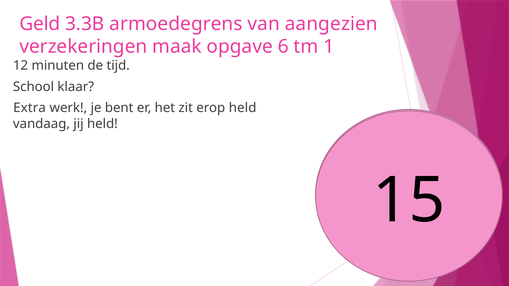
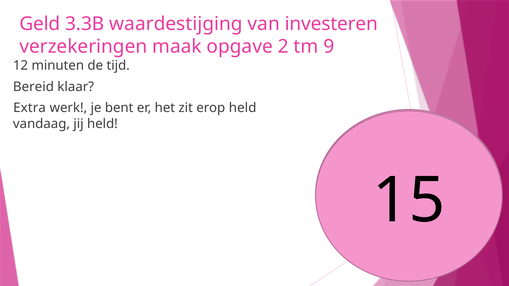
armoedegrens: armoedegrens -> waardestijging
aangezien: aangezien -> investeren
6: 6 -> 2
1: 1 -> 9
School: School -> Bereid
